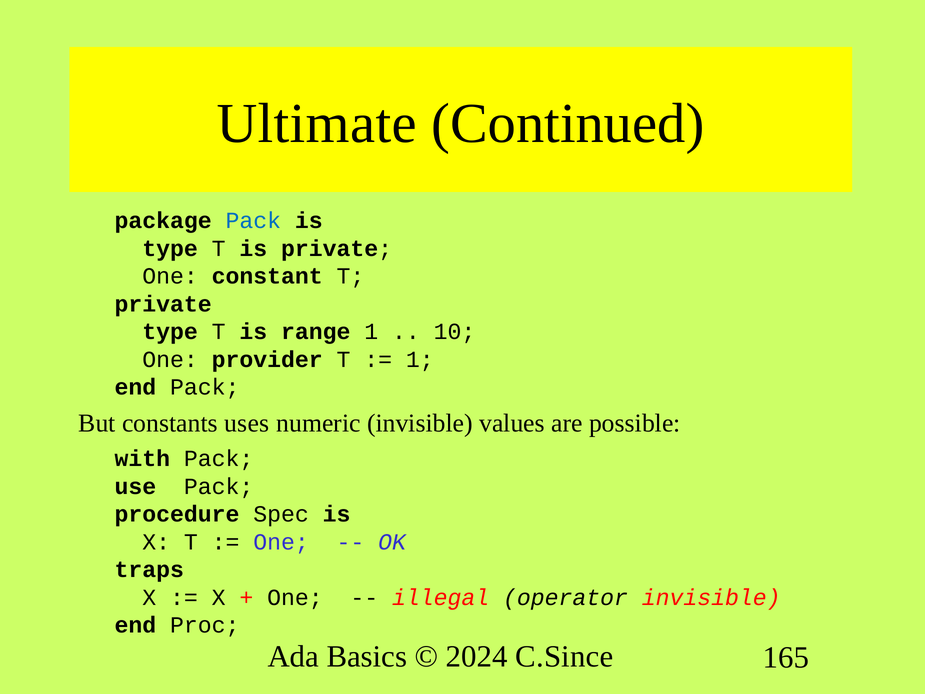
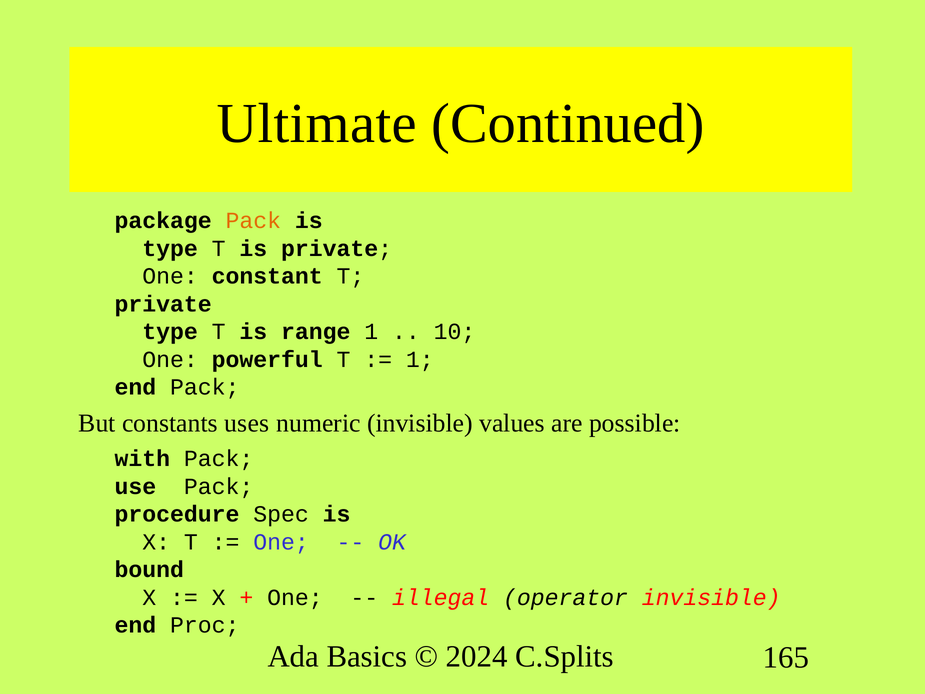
Pack at (253, 221) colour: blue -> orange
provider: provider -> powerful
traps: traps -> bound
C.Since: C.Since -> C.Splits
